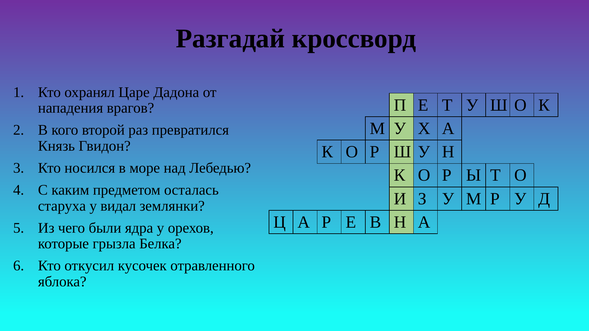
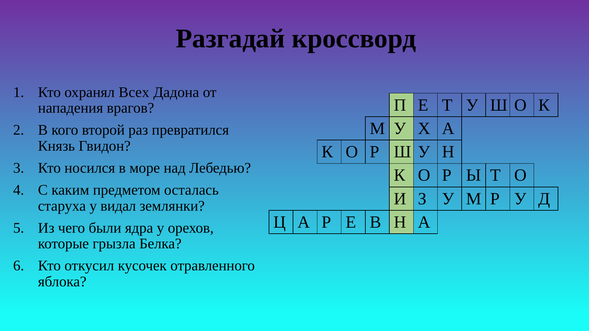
Царе: Царе -> Всех
